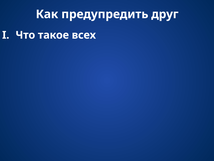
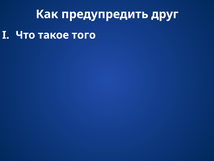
всех: всех -> того
